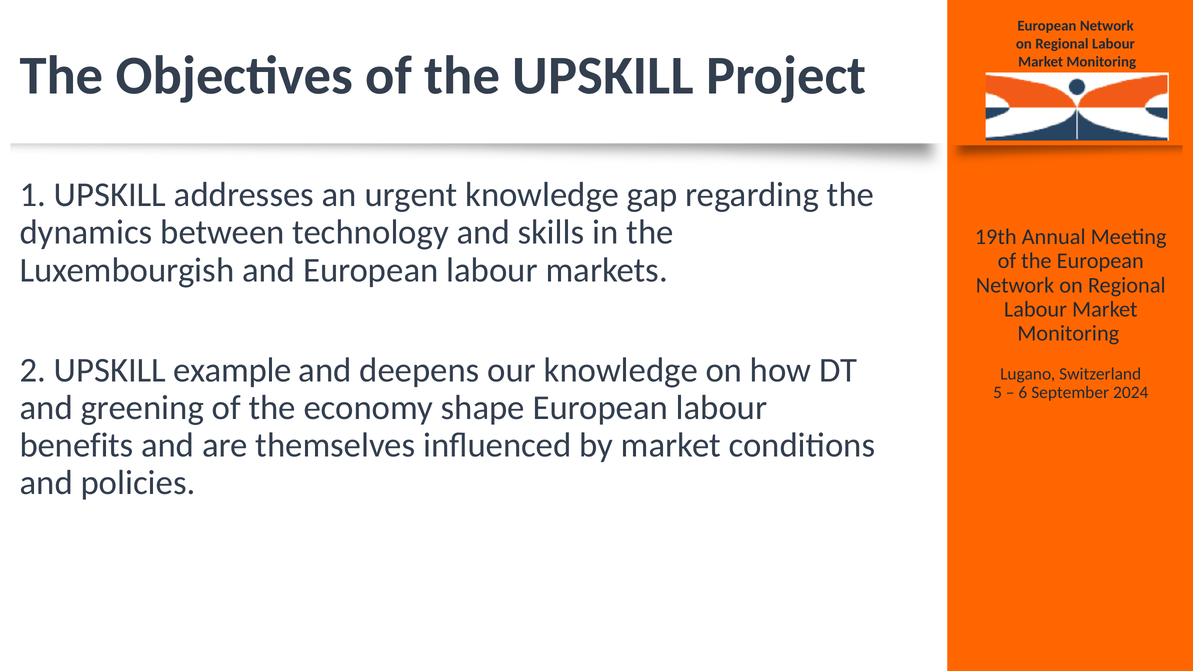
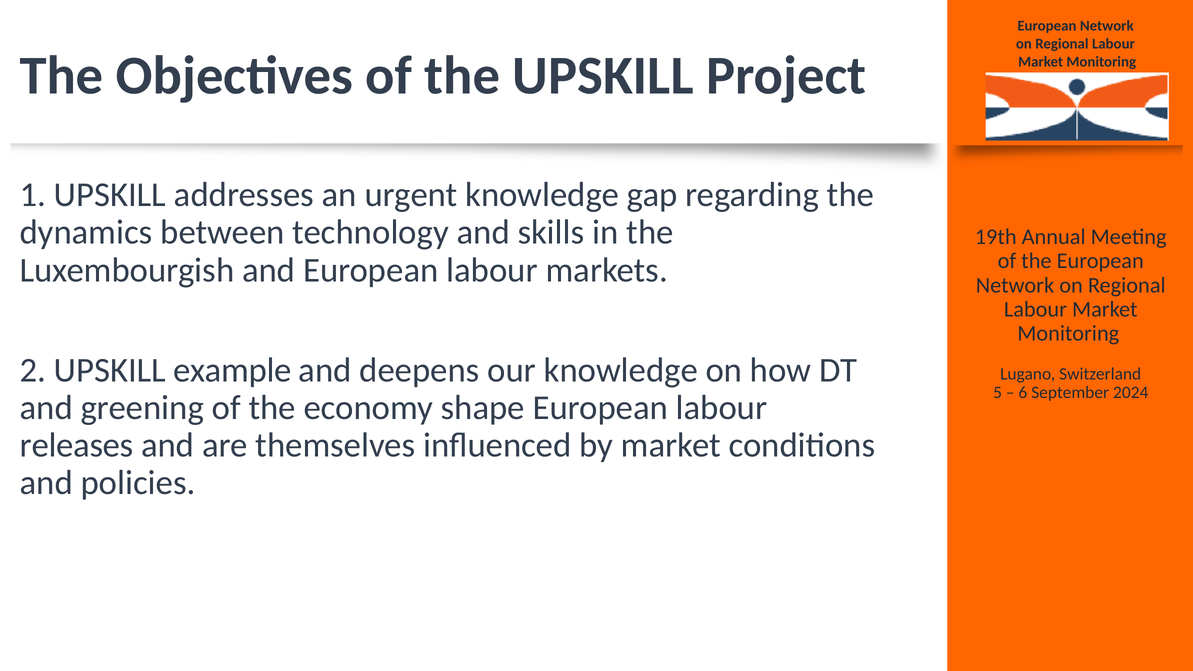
benefits: benefits -> releases
